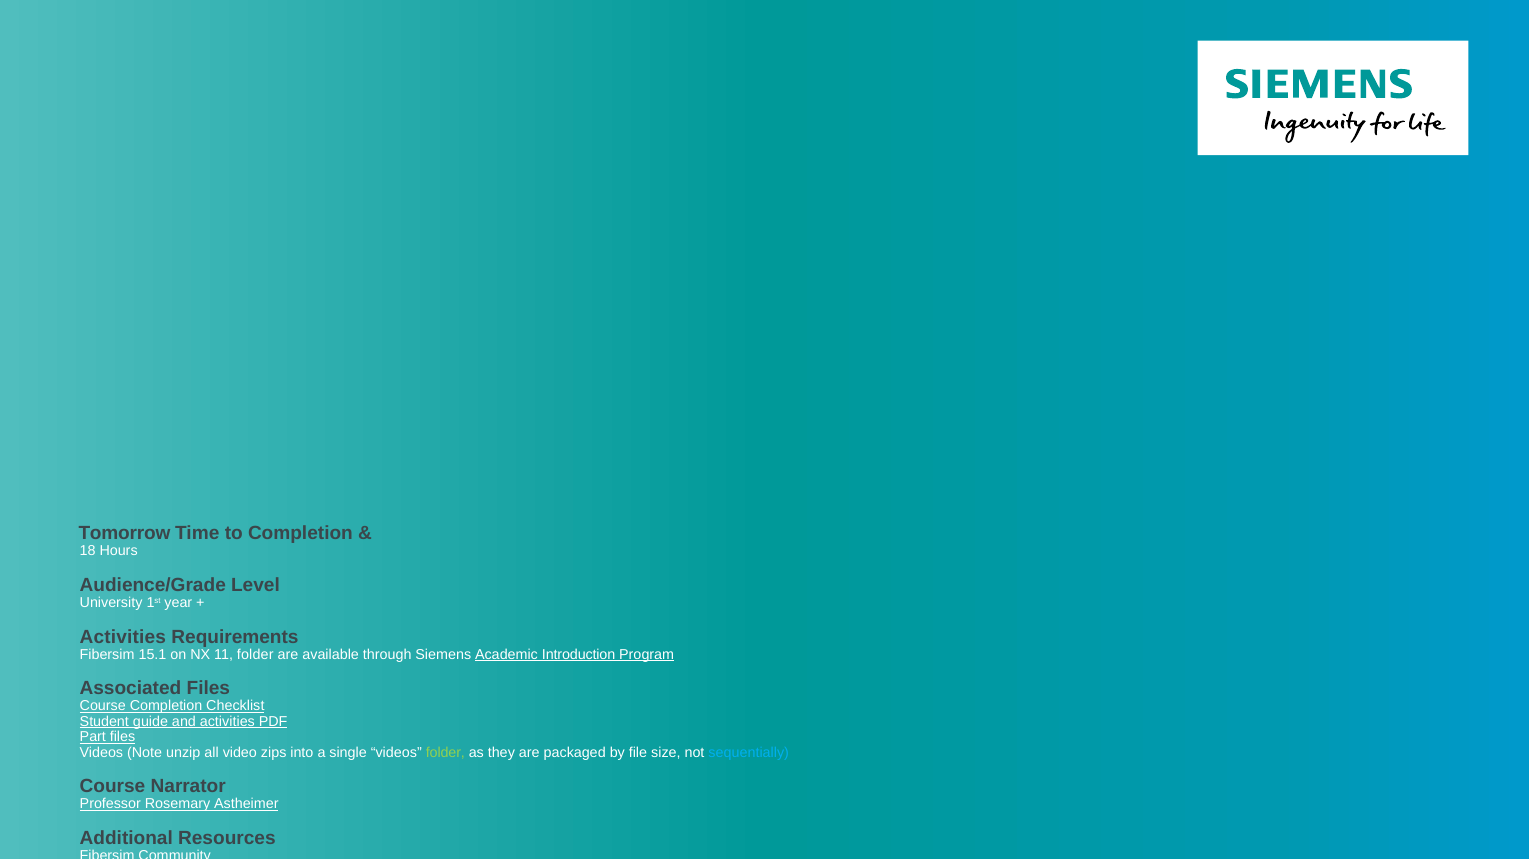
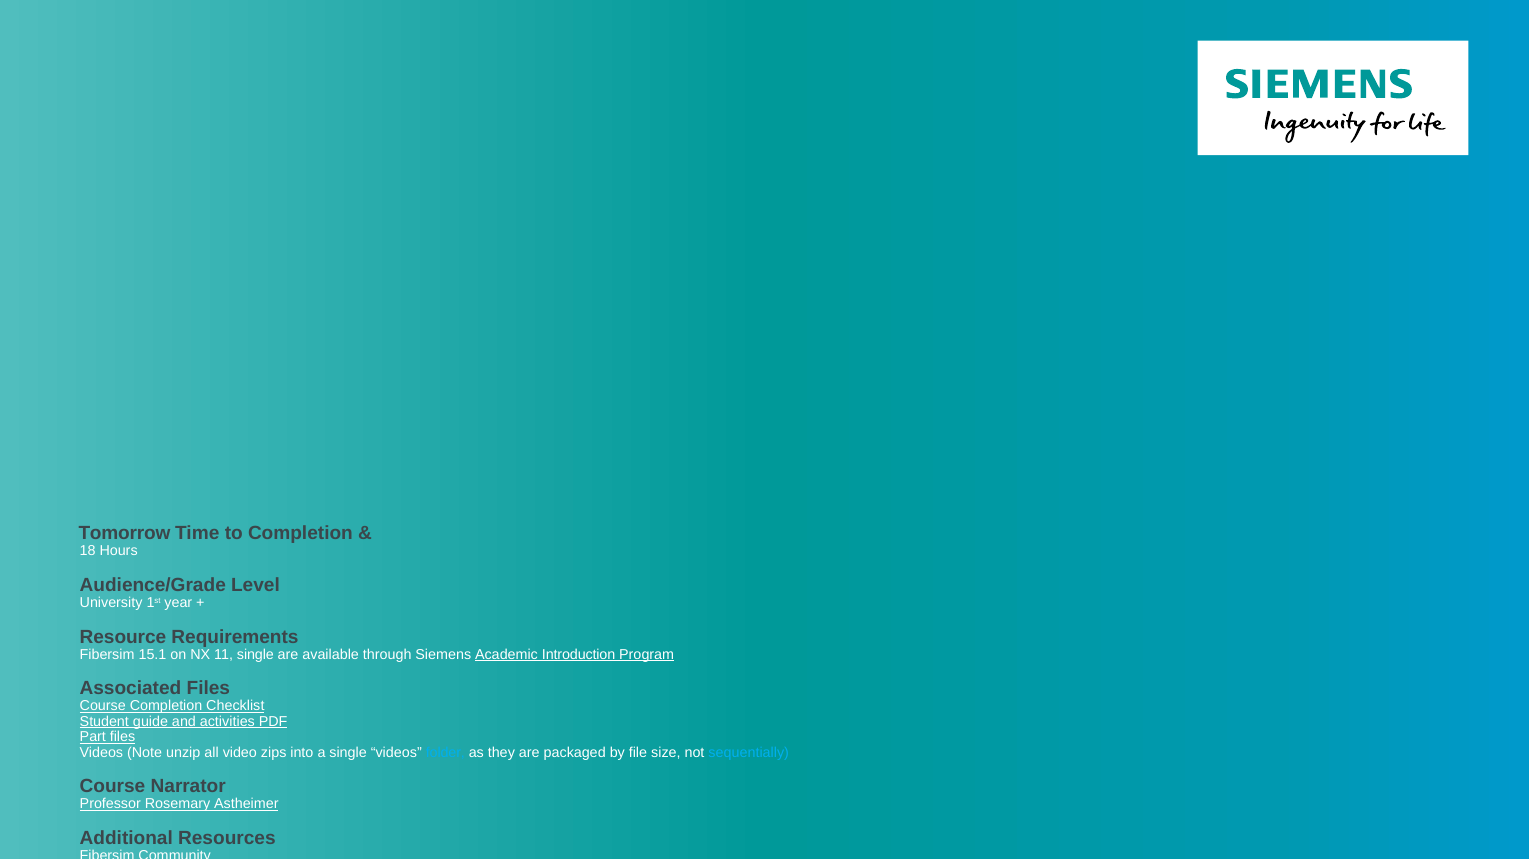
Activities at (123, 637): Activities -> Resource
11 folder: folder -> single
folder at (445, 753) colour: light green -> light blue
